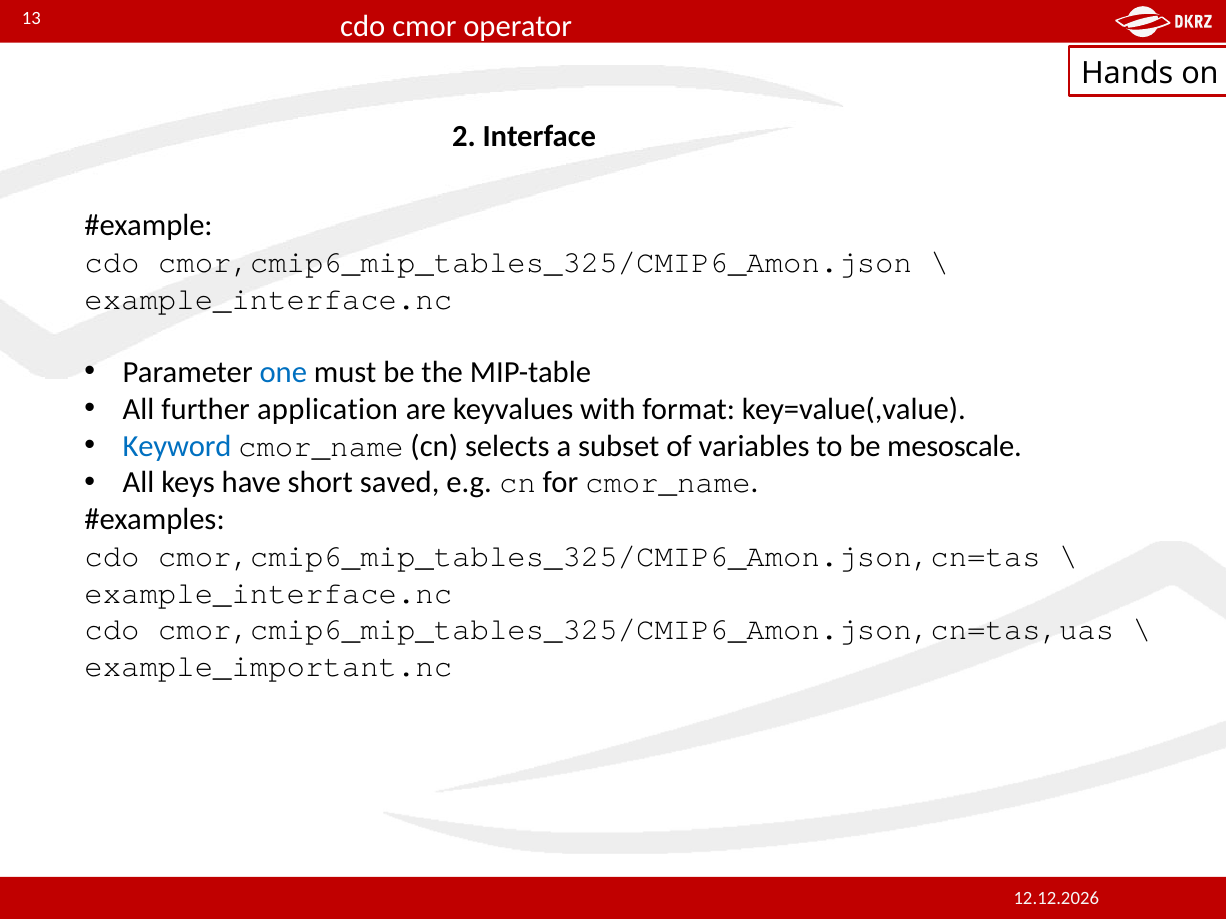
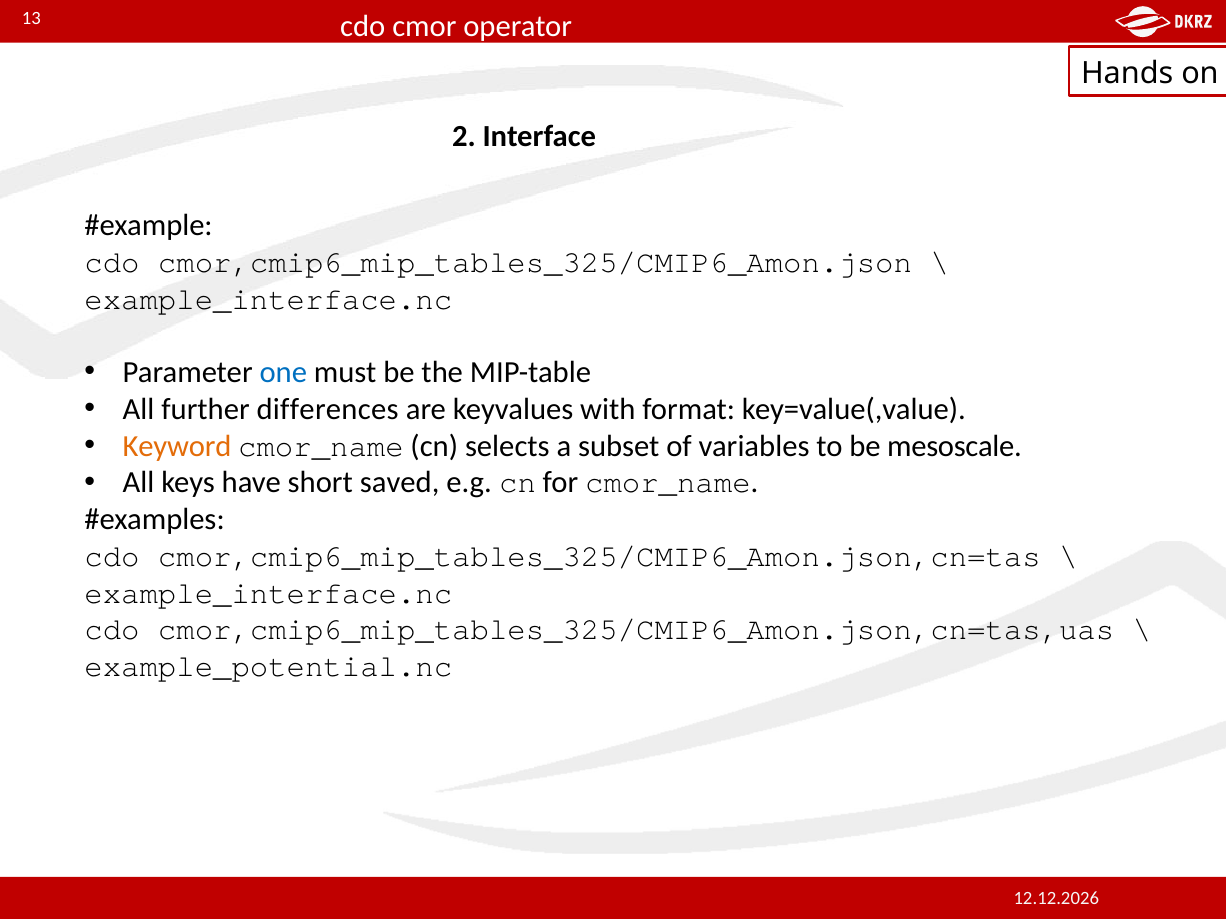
application: application -> differences
Keyword colour: blue -> orange
example_important.nc: example_important.nc -> example_potential.nc
